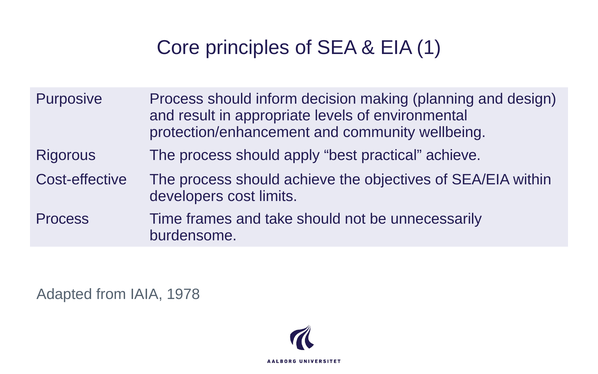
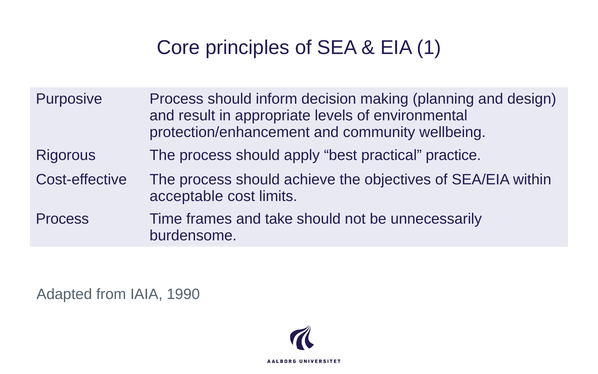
practical achieve: achieve -> practice
developers: developers -> acceptable
1978: 1978 -> 1990
